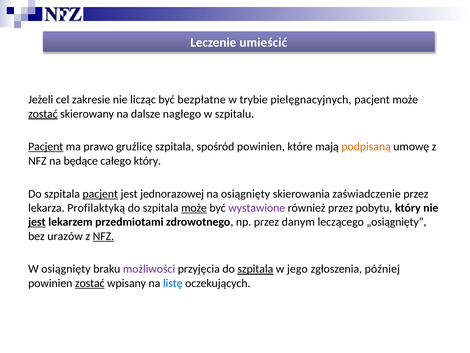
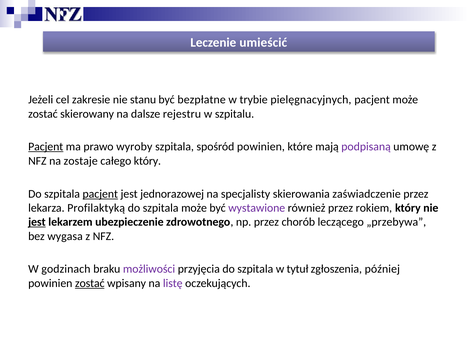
licząc: licząc -> stanu
zostać at (43, 114) underline: present -> none
nagłego: nagłego -> rejestru
gruźlicę: gruźlicę -> wyroby
podpisaną colour: orange -> purple
będące: będące -> zostaje
na osiągnięty: osiągnięty -> specjalisty
może at (194, 208) underline: present -> none
pobytu: pobytu -> rokiem
przedmiotami: przedmiotami -> ubezpieczenie
danym: danym -> chorób
„osiągnięty: „osiągnięty -> „przebywa
urazów: urazów -> wygasa
NFZ at (103, 236) underline: present -> none
W osiągnięty: osiągnięty -> godzinach
szpitala at (255, 269) underline: present -> none
jego: jego -> tytuł
listę colour: blue -> purple
